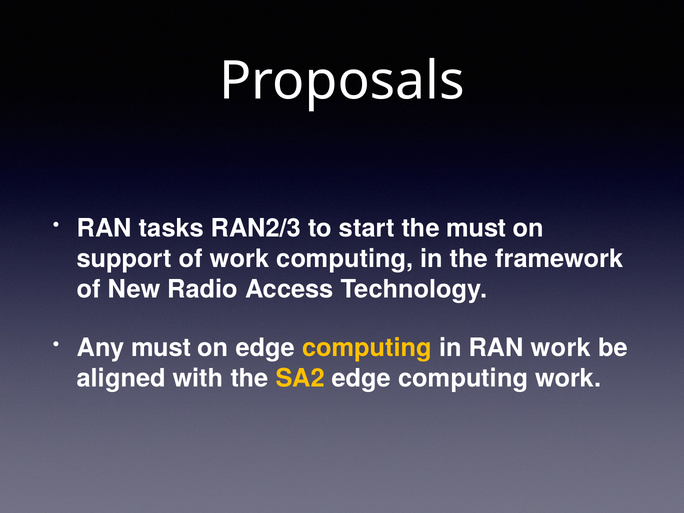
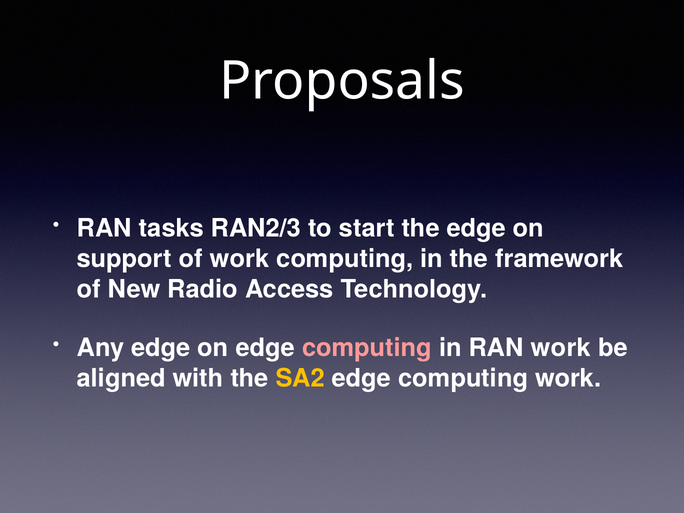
the must: must -> edge
Any must: must -> edge
computing at (367, 348) colour: yellow -> pink
